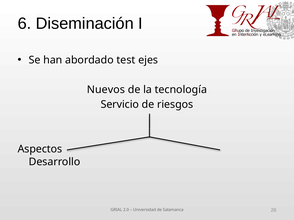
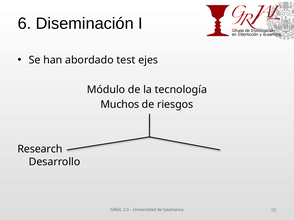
Nuevos: Nuevos -> Módulo
Servicio: Servicio -> Muchos
Aspectos: Aspectos -> Research
